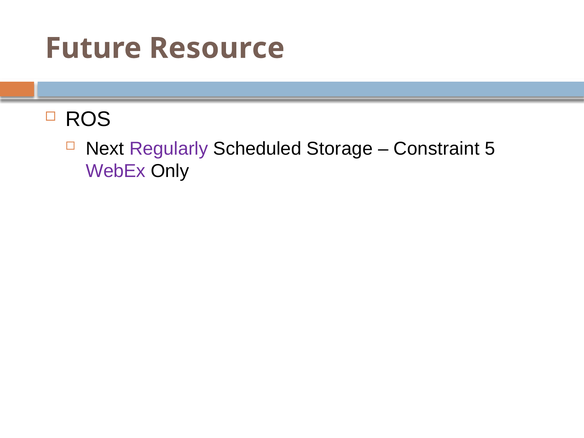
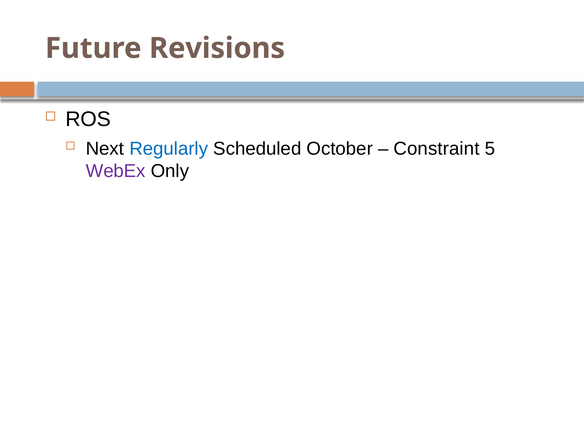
Resource: Resource -> Revisions
Regularly colour: purple -> blue
Storage: Storage -> October
